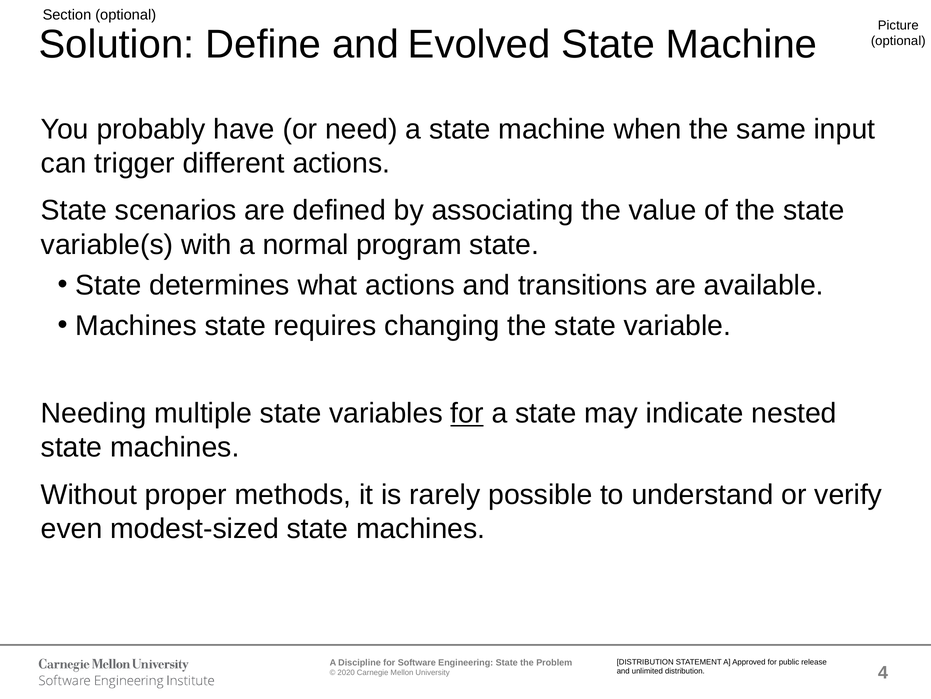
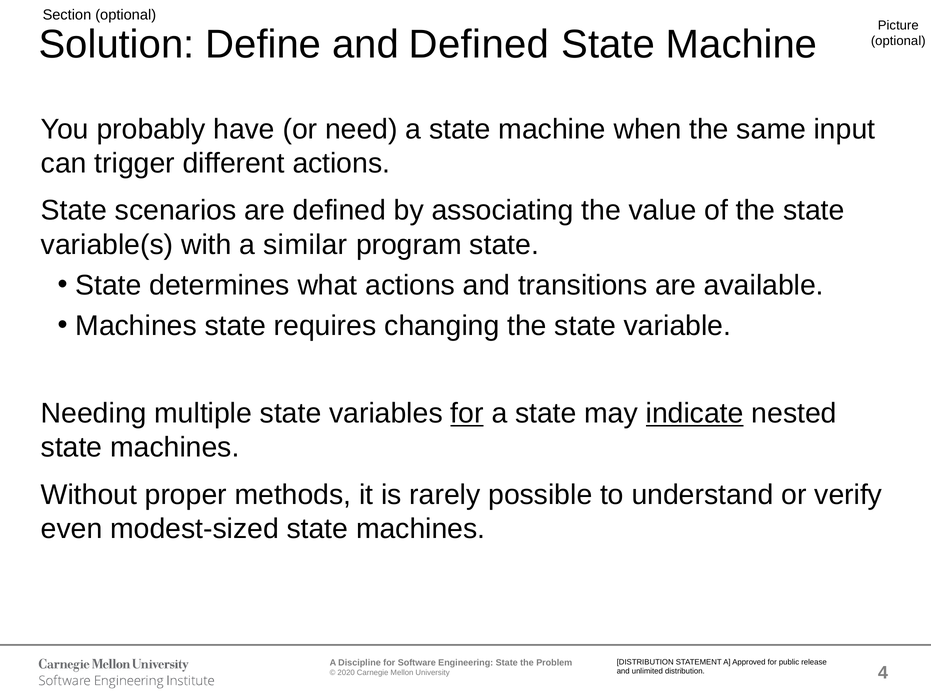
and Evolved: Evolved -> Defined
normal: normal -> similar
indicate underline: none -> present
